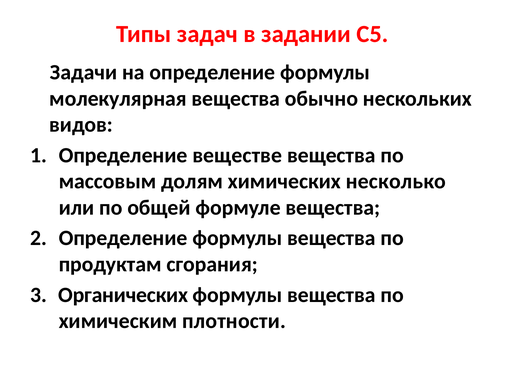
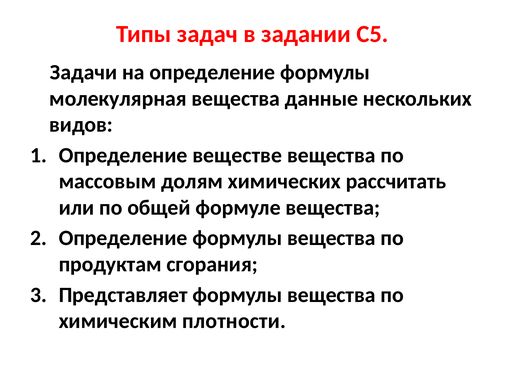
обычно: обычно -> данные
несколько: несколько -> рассчитать
Органических: Органических -> Представляет
